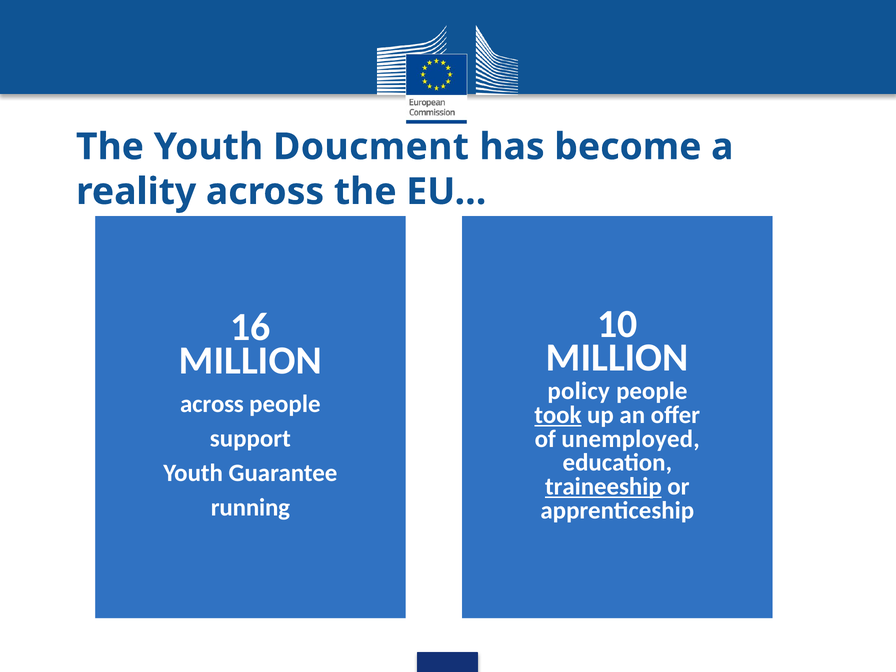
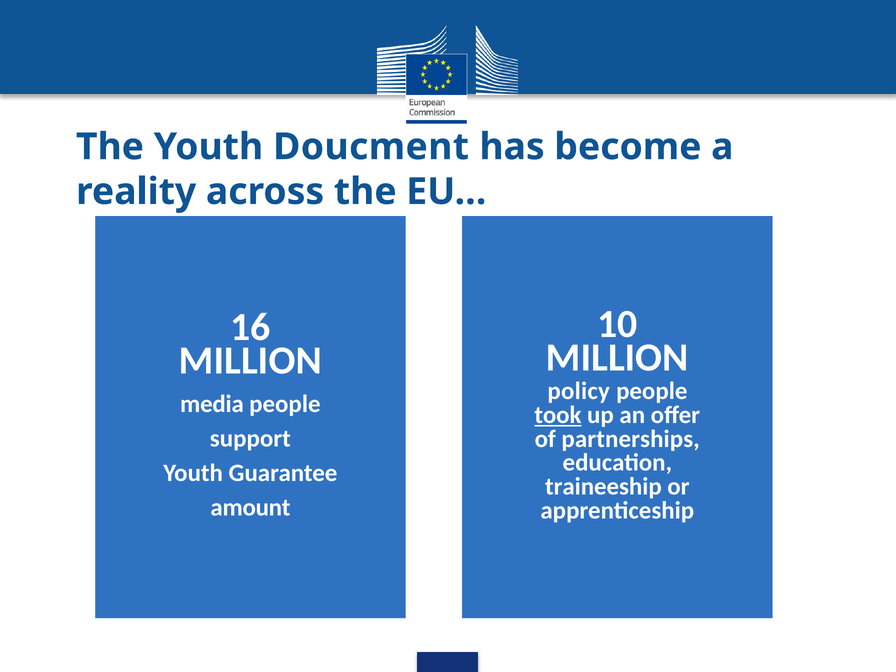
across at (212, 404): across -> media
unemployed: unemployed -> partnerships
traineeship underline: present -> none
running: running -> amount
